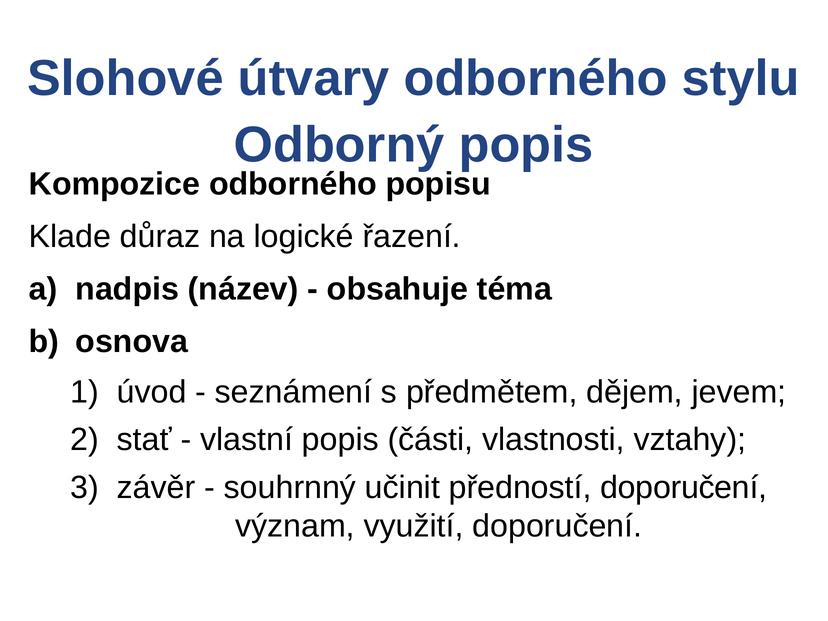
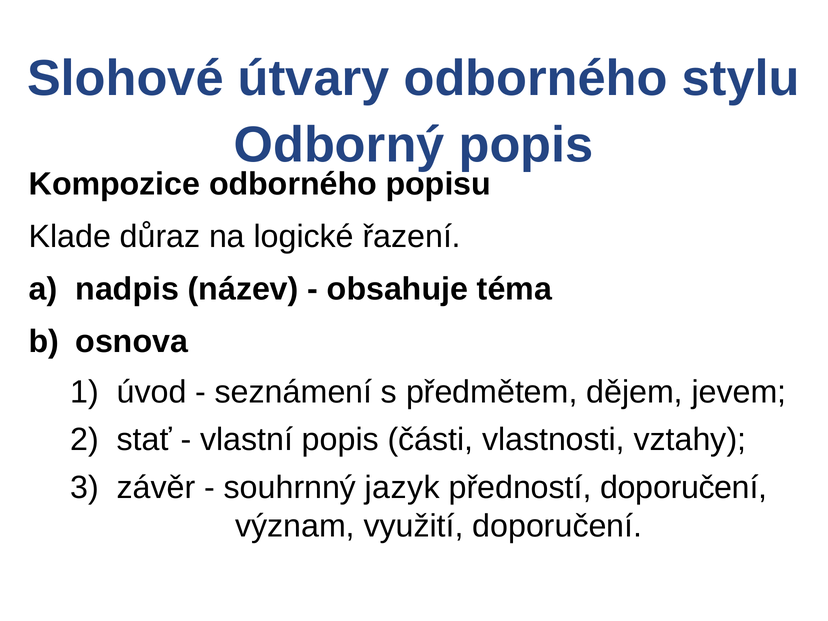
učinit: učinit -> jazyk
